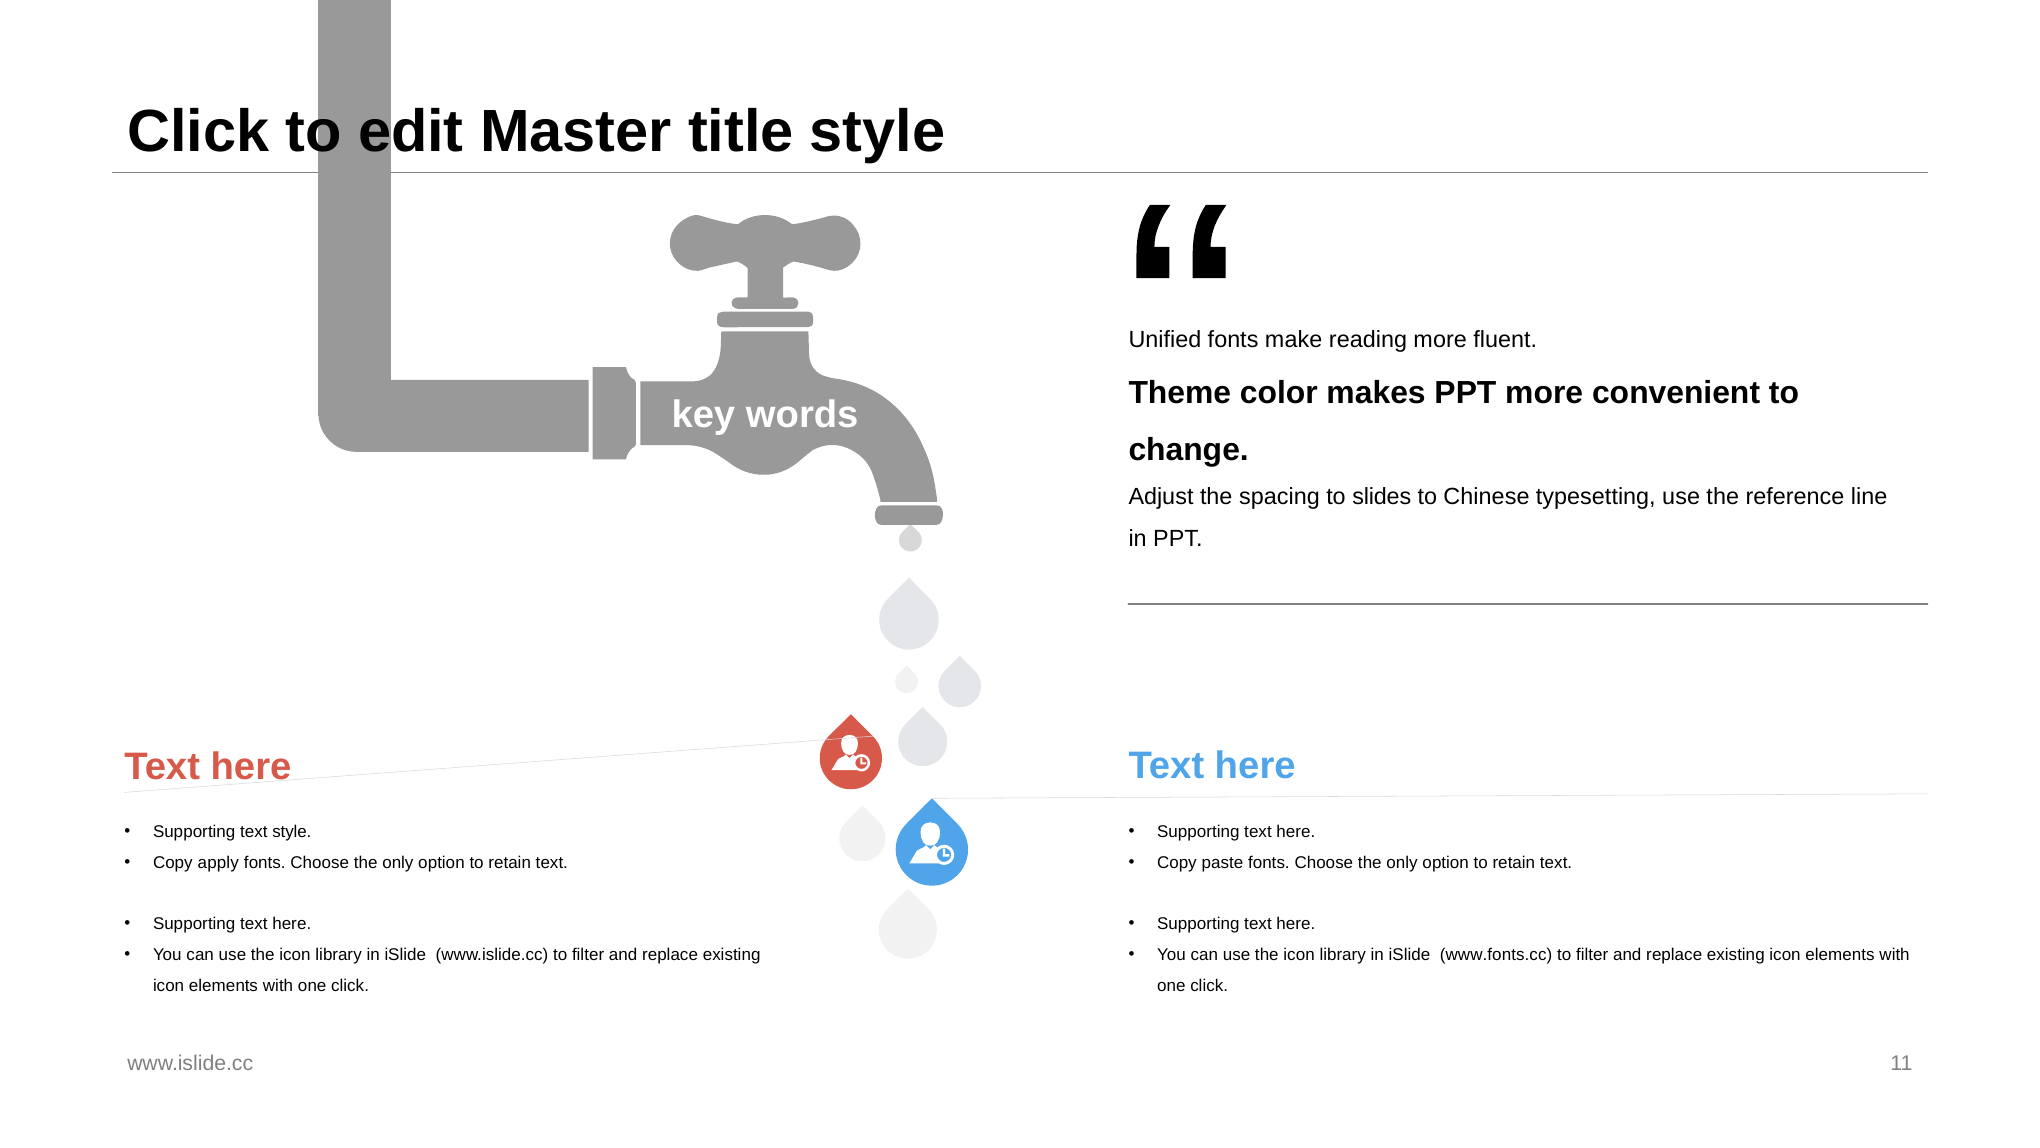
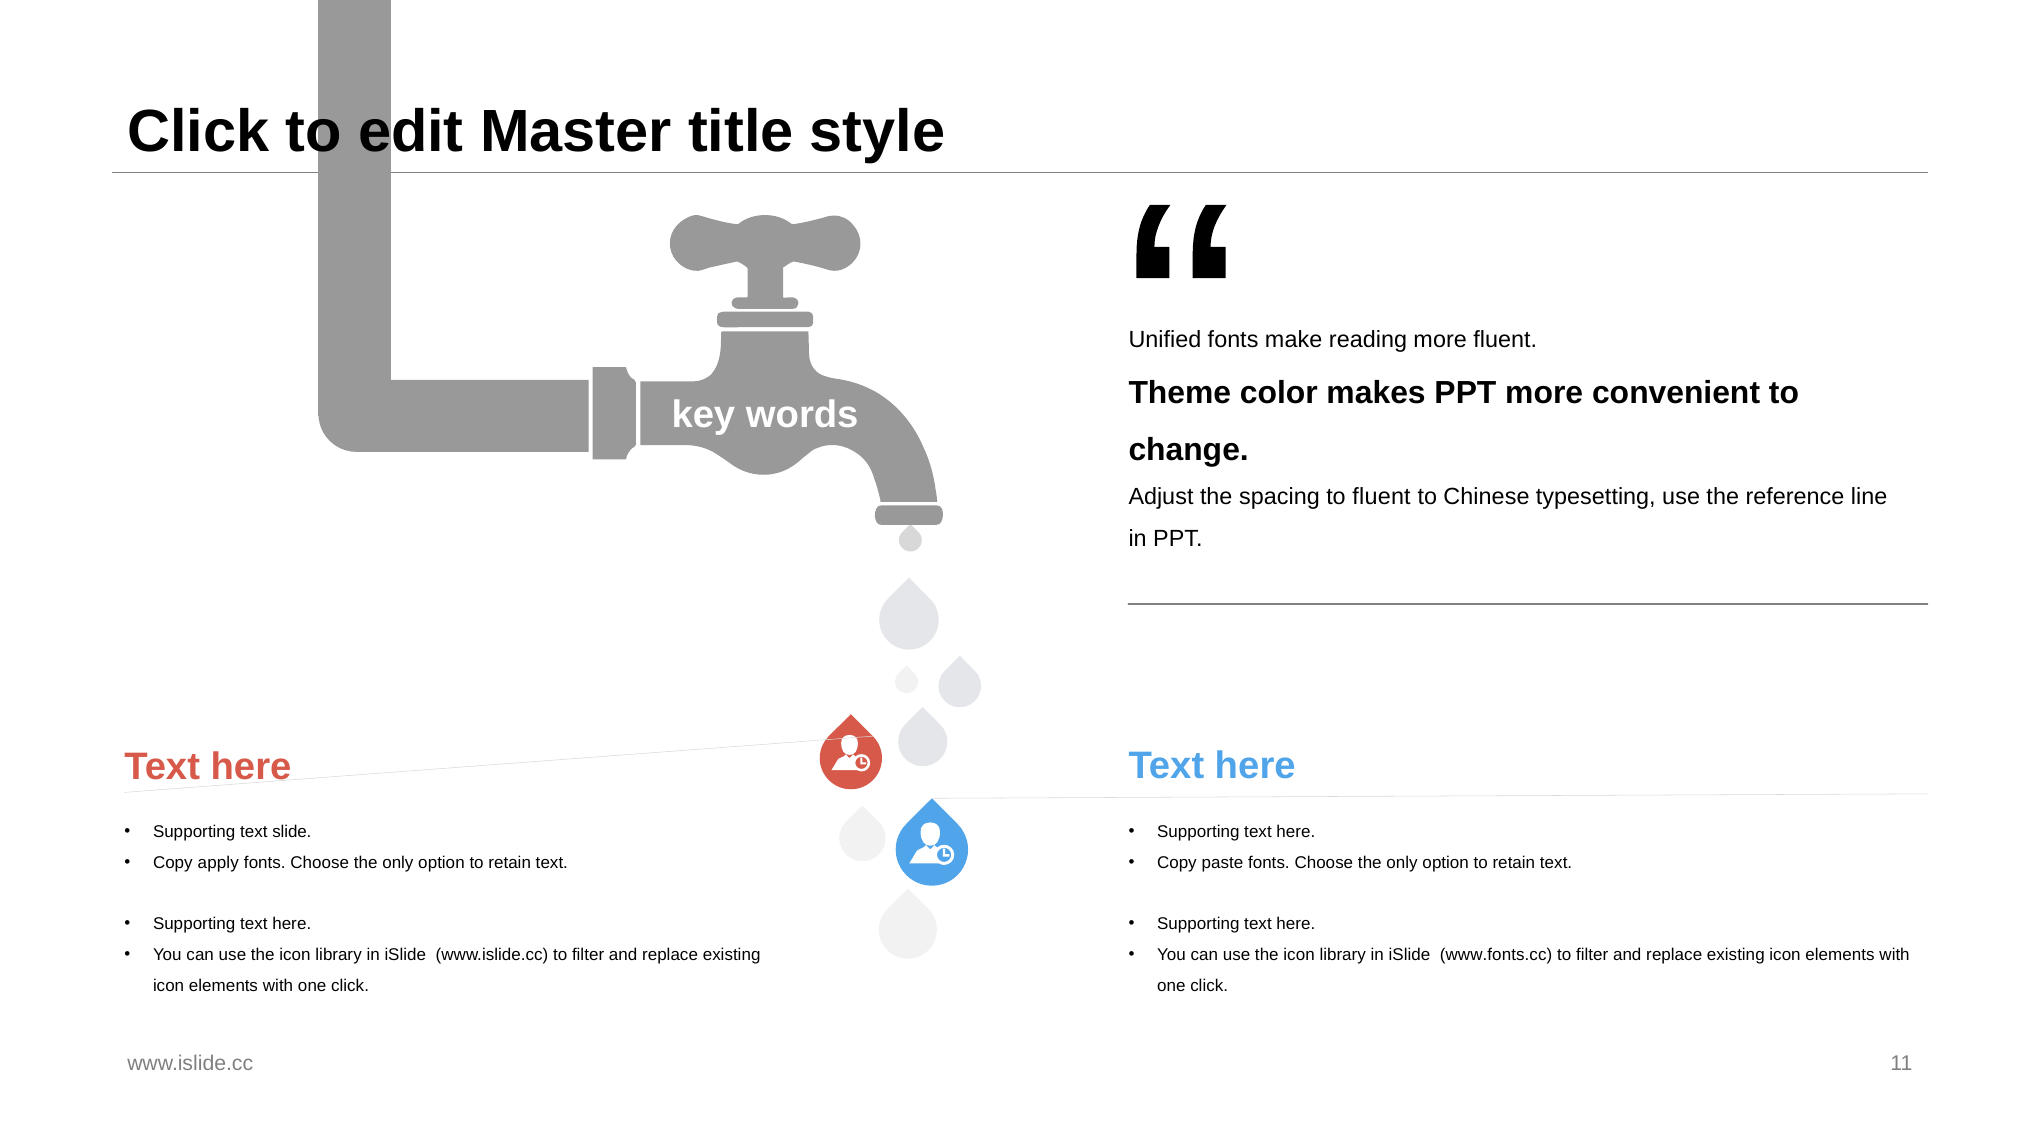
to slides: slides -> fluent
text style: style -> slide
